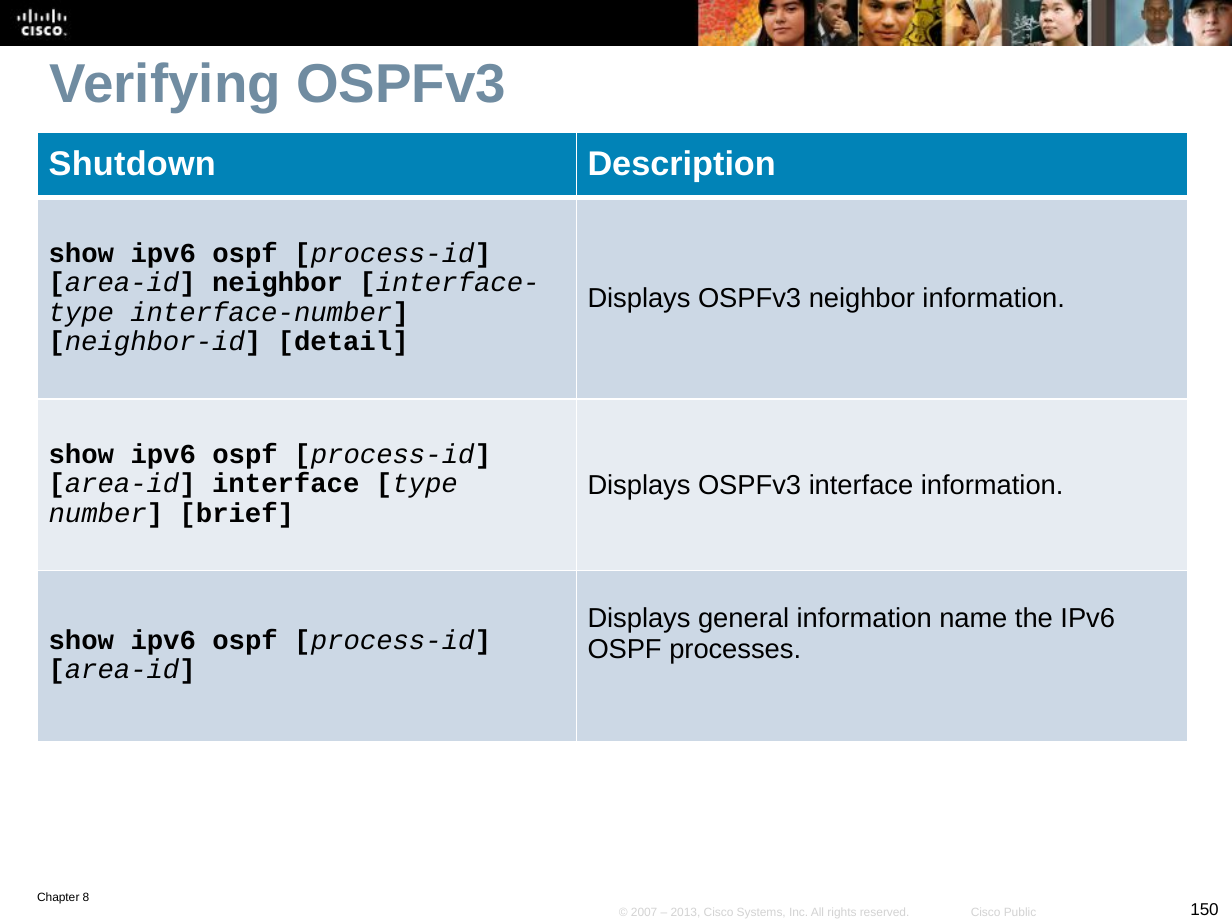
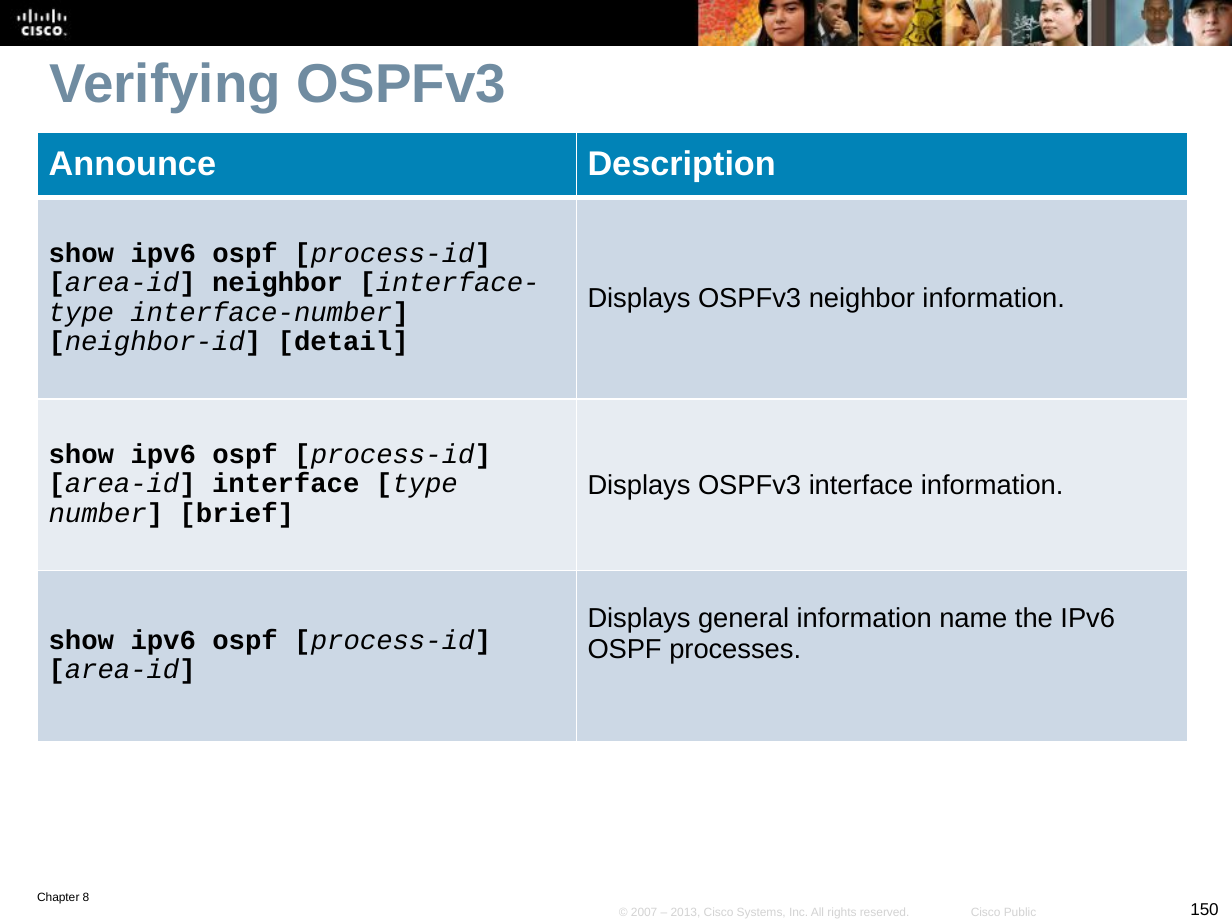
Shutdown: Shutdown -> Announce
